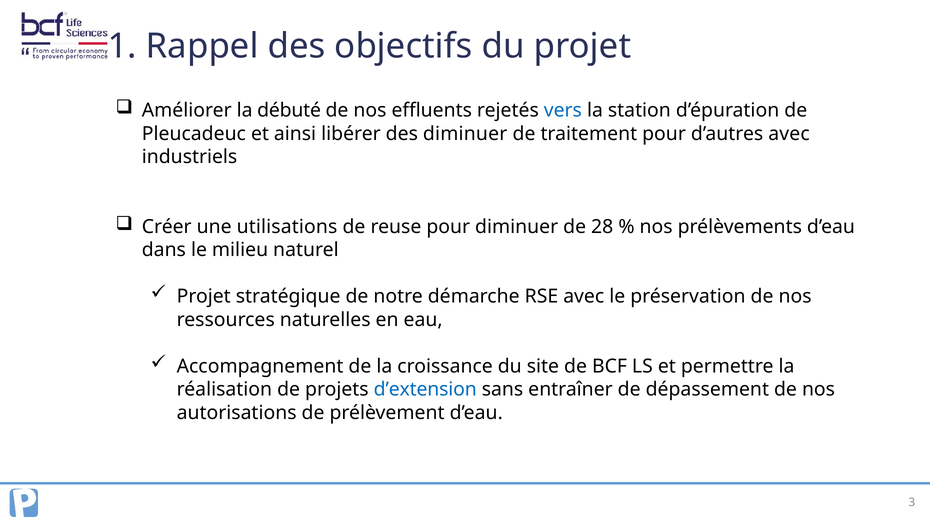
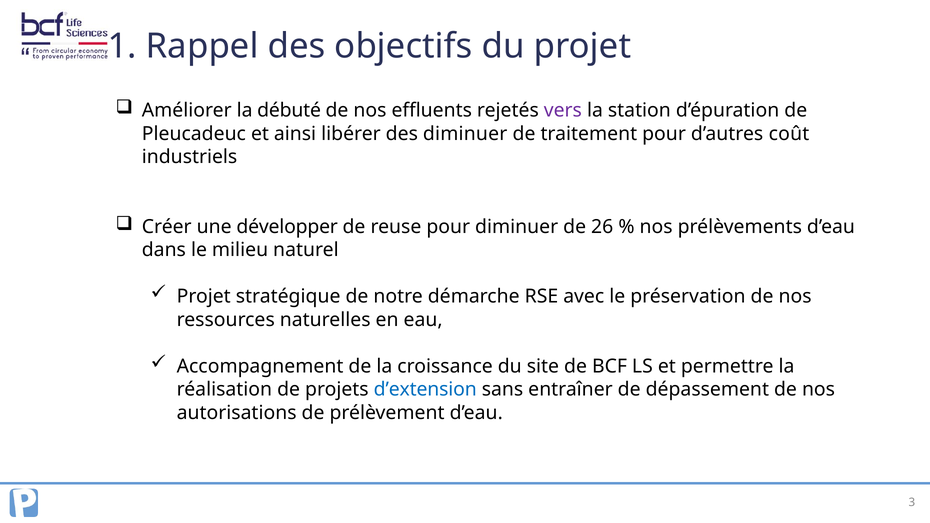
vers colour: blue -> purple
d’autres avec: avec -> coût
utilisations: utilisations -> développer
28: 28 -> 26
